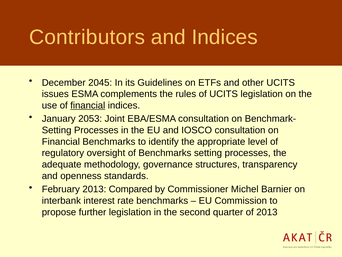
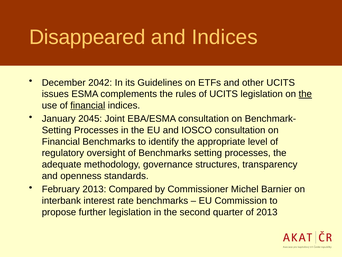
Contributors: Contributors -> Disappeared
2045: 2045 -> 2042
the at (305, 94) underline: none -> present
2053: 2053 -> 2045
